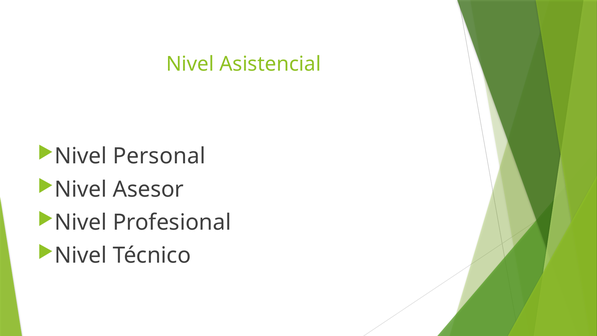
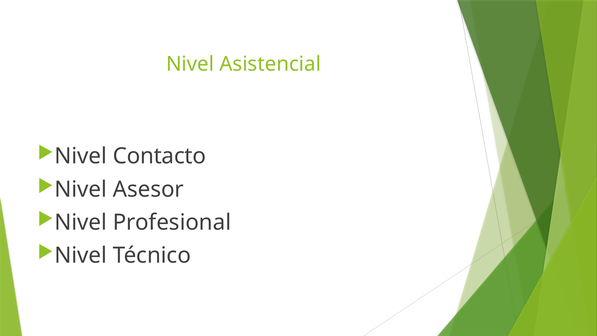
Personal: Personal -> Contacto
